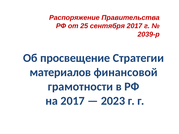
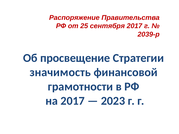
материалов: материалов -> значимость
